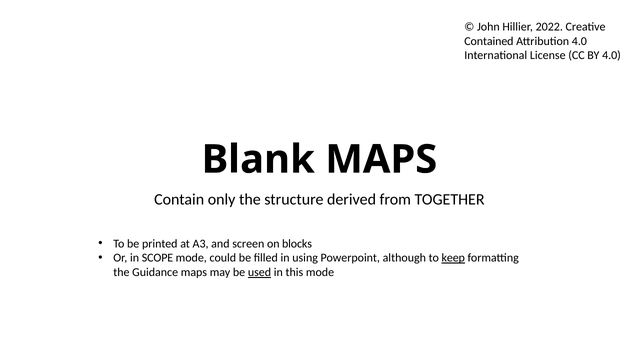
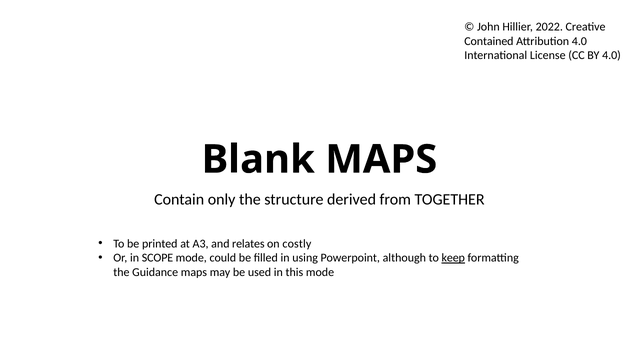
screen: screen -> relates
blocks: blocks -> costly
used underline: present -> none
